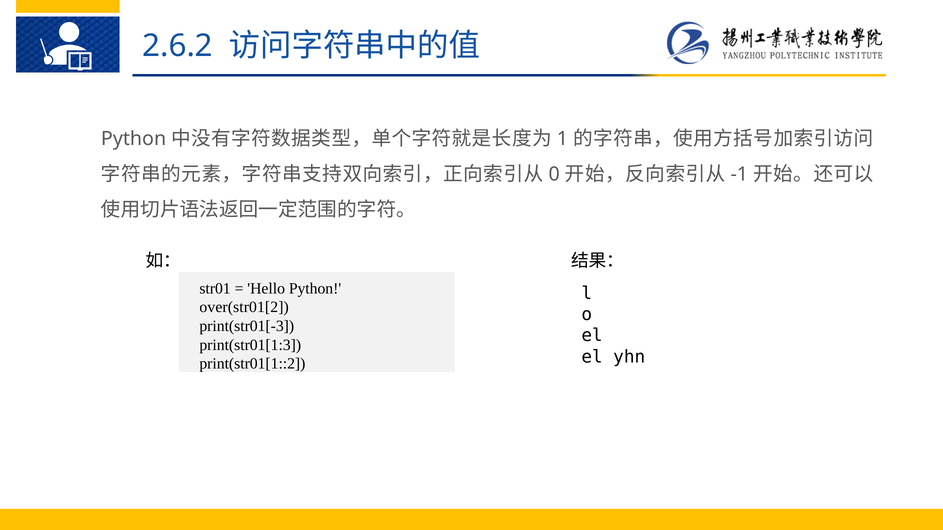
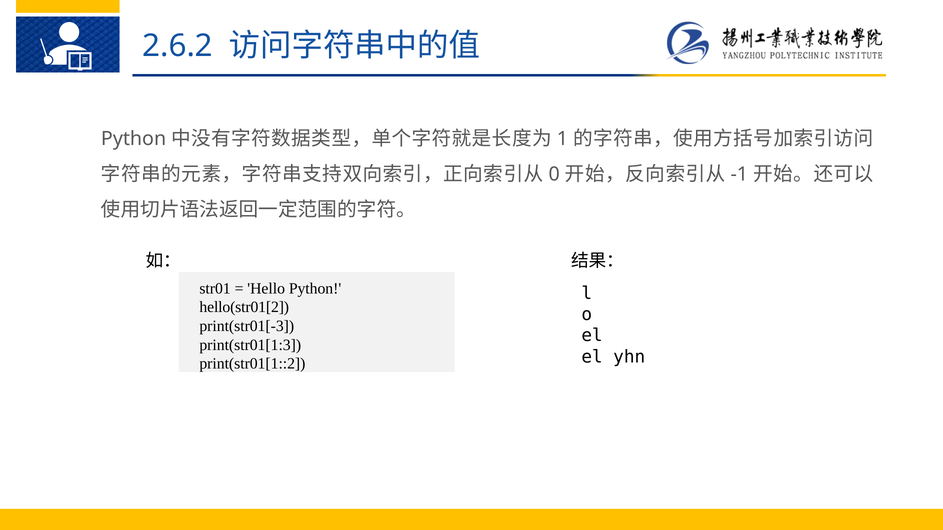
over(str01[2: over(str01[2 -> hello(str01[2
